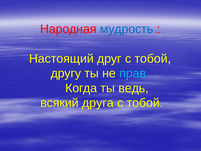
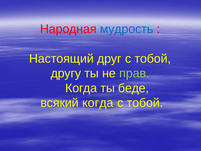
прав colour: light blue -> light green
ведь: ведь -> беде
всякий друга: друга -> когда
